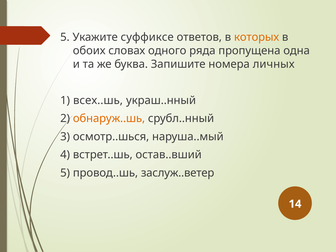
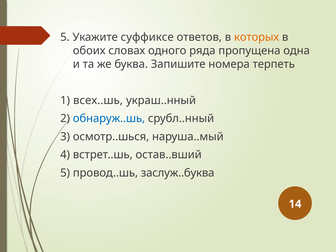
личных: личных -> терпеть
обнаруж..шь colour: orange -> blue
заслуж..ветер: заслуж..ветер -> заслуж..буква
